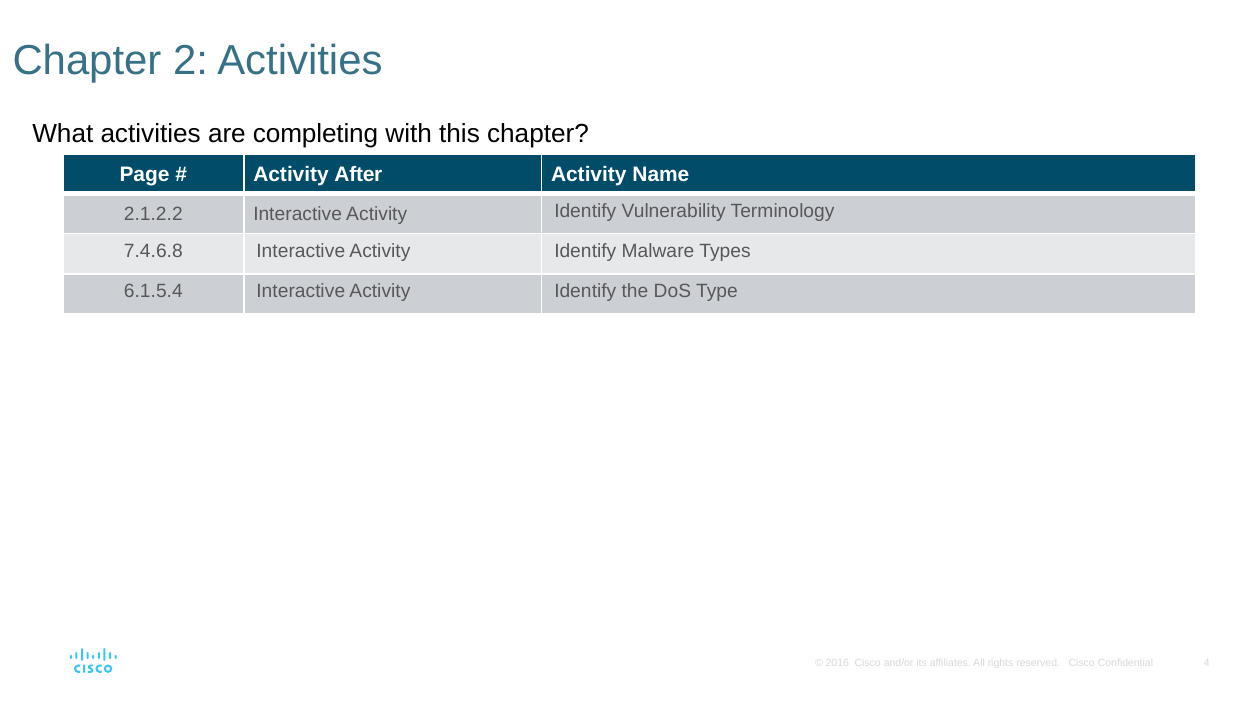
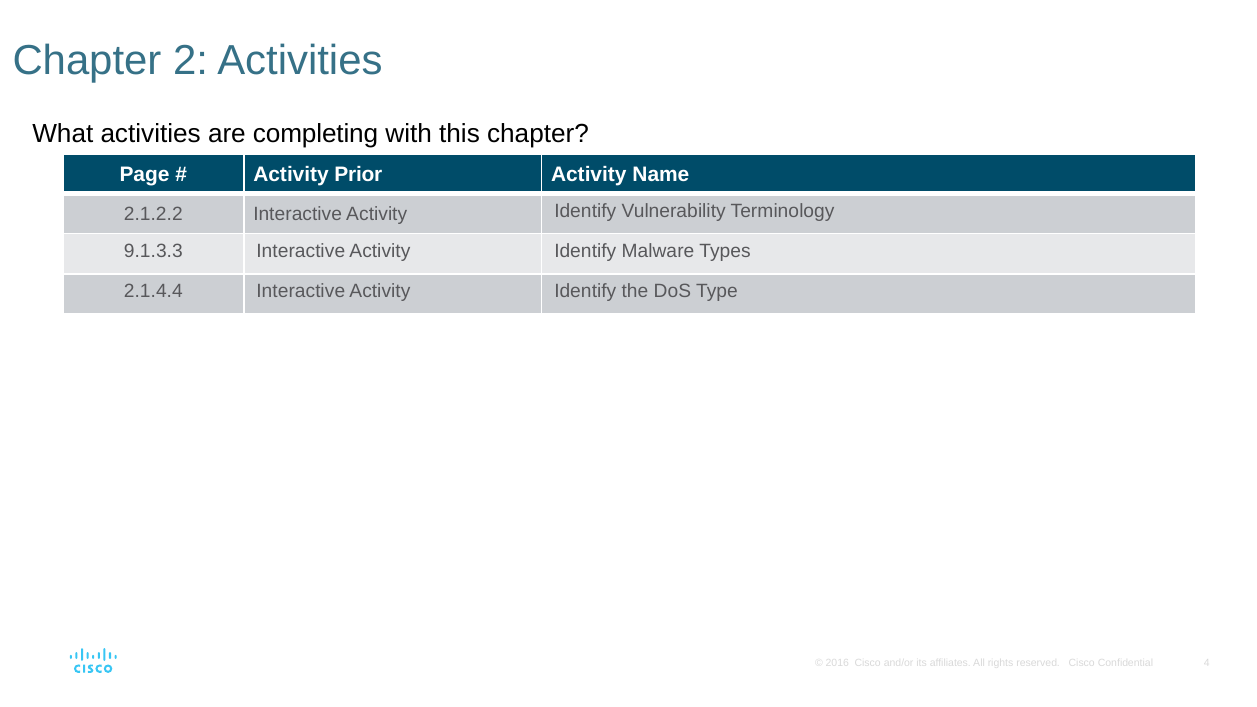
After: After -> Prior
7.4.6.8: 7.4.6.8 -> 9.1.3.3
6.1.5.4: 6.1.5.4 -> 2.1.4.4
